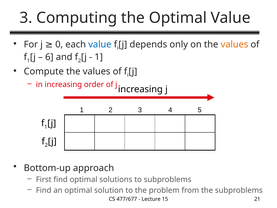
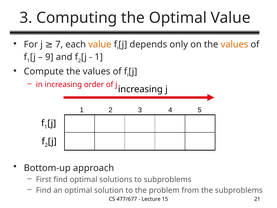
0: 0 -> 7
value at (100, 44) colour: blue -> orange
6: 6 -> 9
